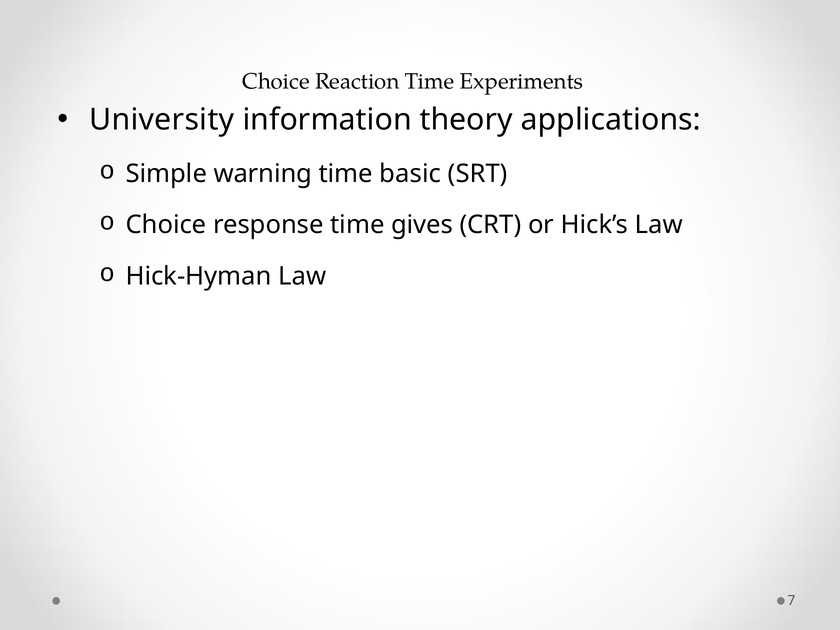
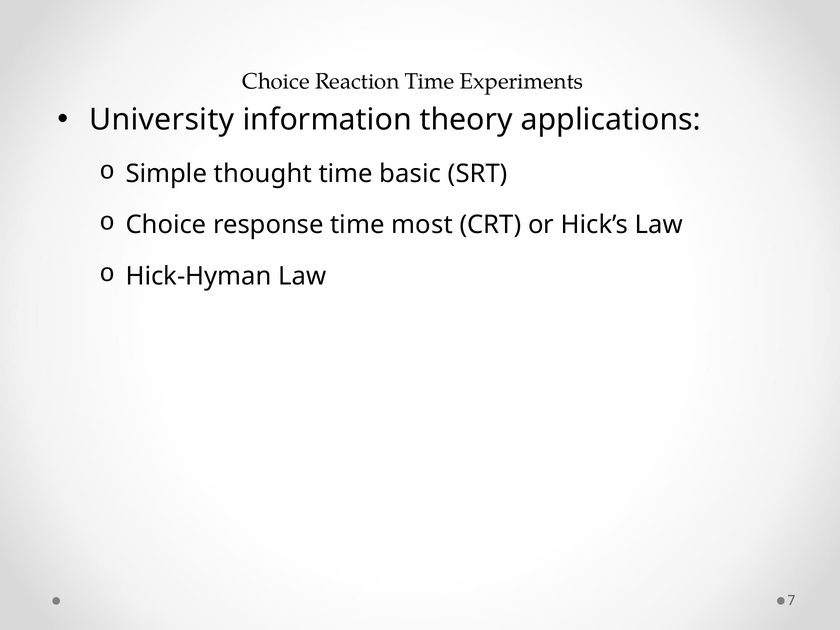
warning: warning -> thought
gives: gives -> most
